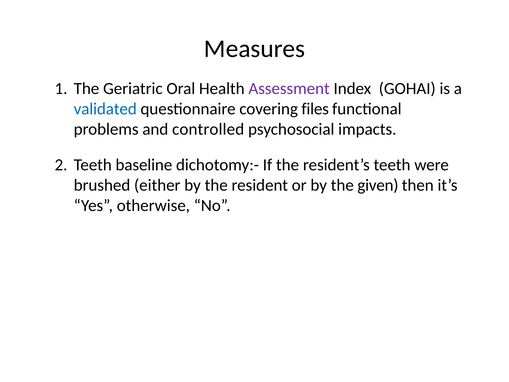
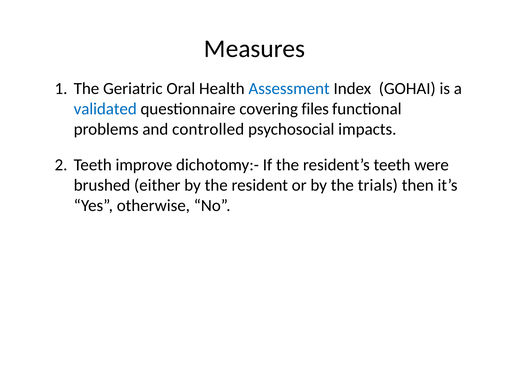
Assessment colour: purple -> blue
baseline: baseline -> improve
given: given -> trials
